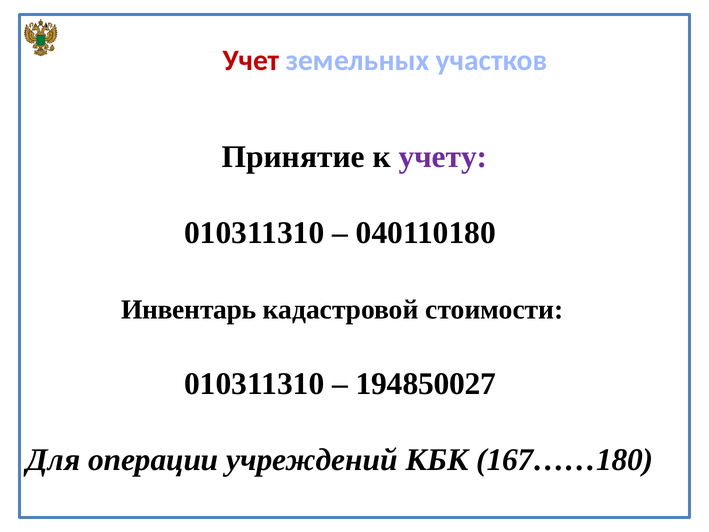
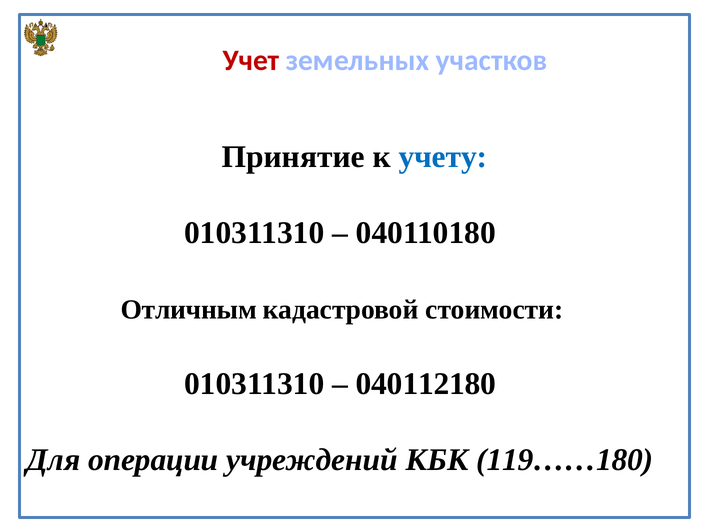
учету colour: purple -> blue
Инвентарь: Инвентарь -> Отличным
194850027: 194850027 -> 040112180
167……180: 167……180 -> 119……180
